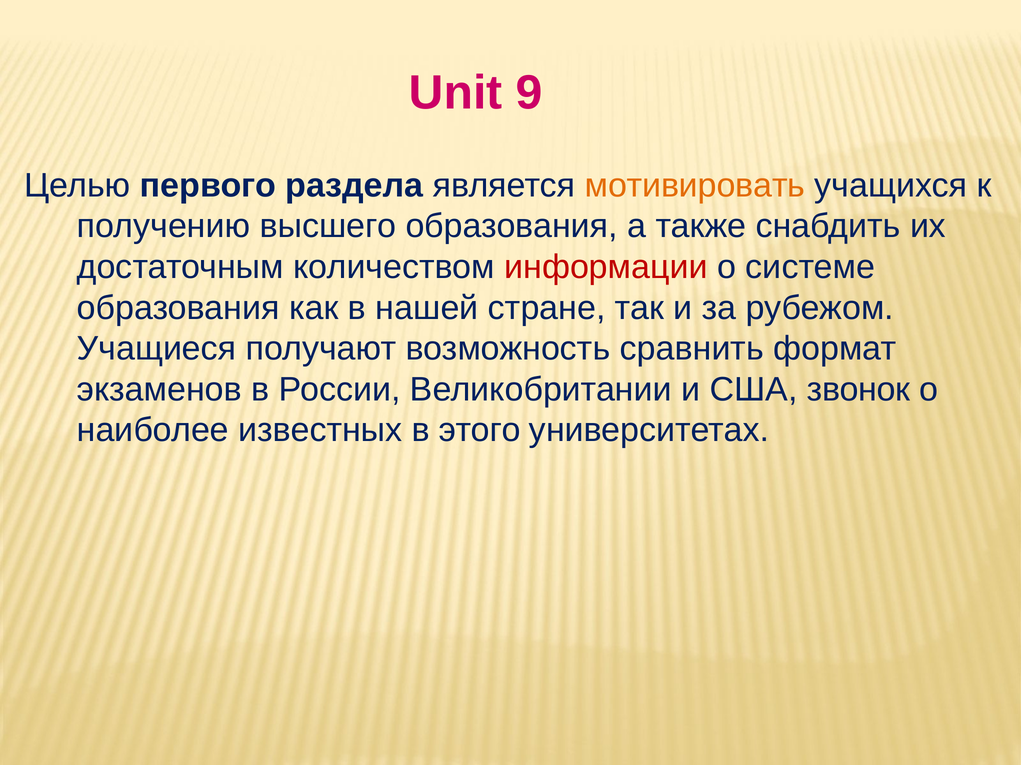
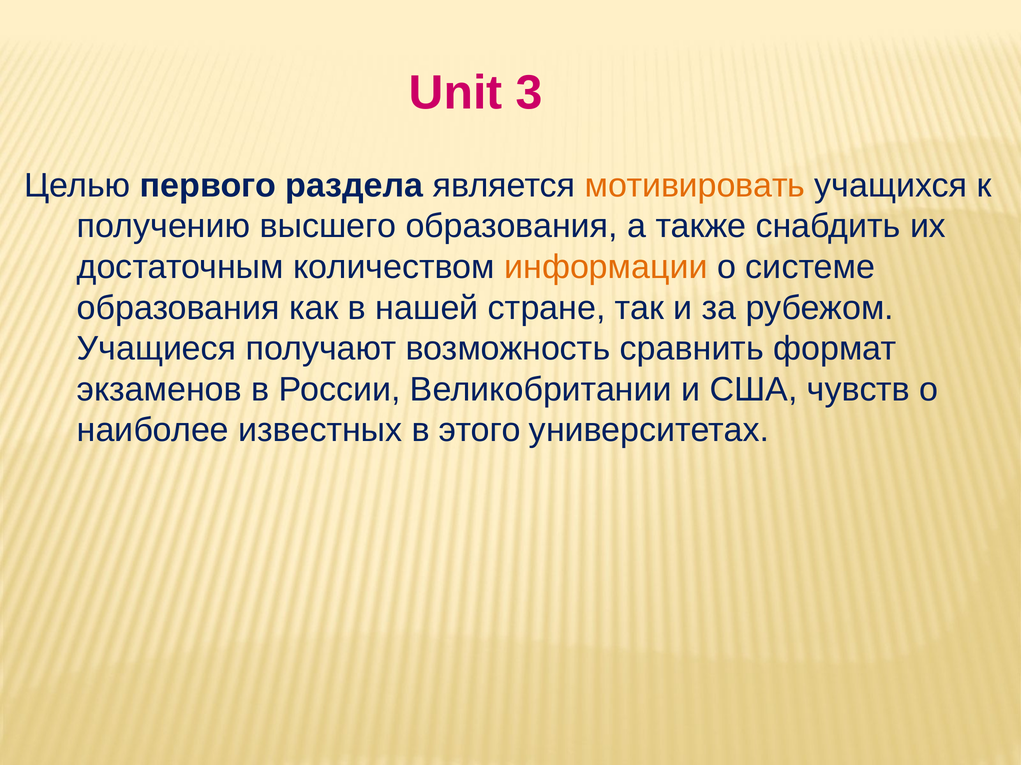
9: 9 -> 3
информации colour: red -> orange
звонок: звонок -> чувств
